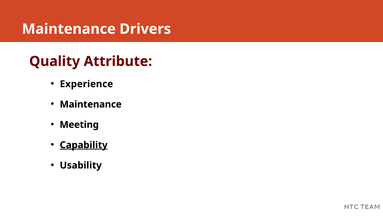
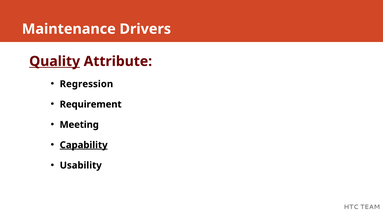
Quality underline: none -> present
Experience: Experience -> Regression
Maintenance at (91, 104): Maintenance -> Requirement
